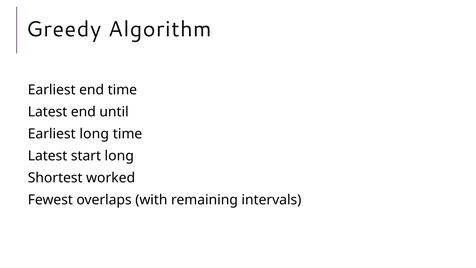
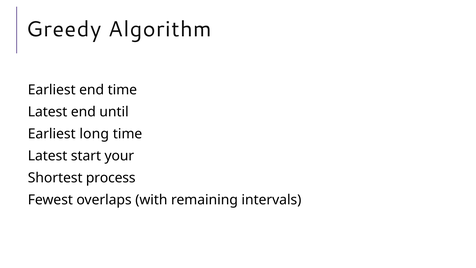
start long: long -> your
worked: worked -> process
